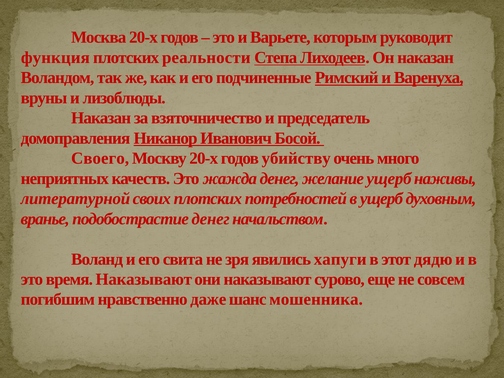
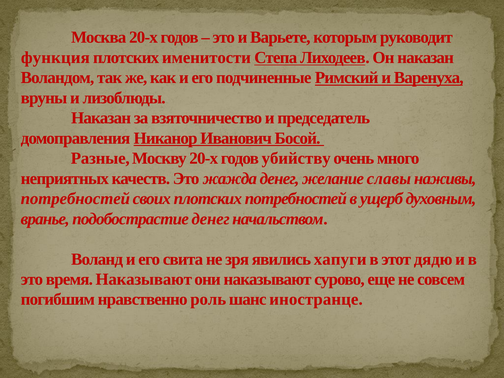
реальности: реальности -> именитости
Своего: Своего -> Разные
желание ущерб: ущерб -> славы
литературной at (75, 199): литературной -> потребностей
даже: даже -> роль
мошенника: мошенника -> иностранце
